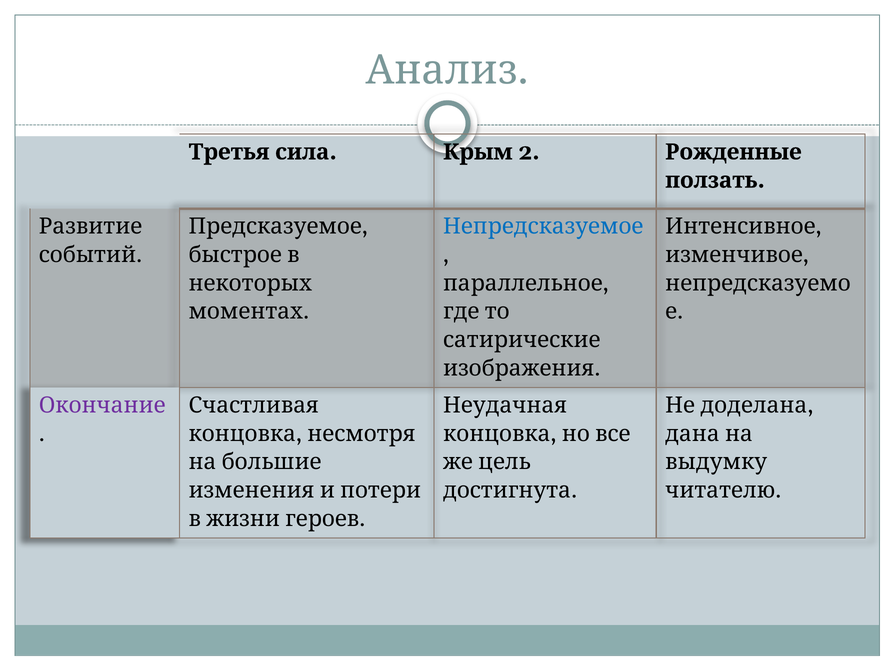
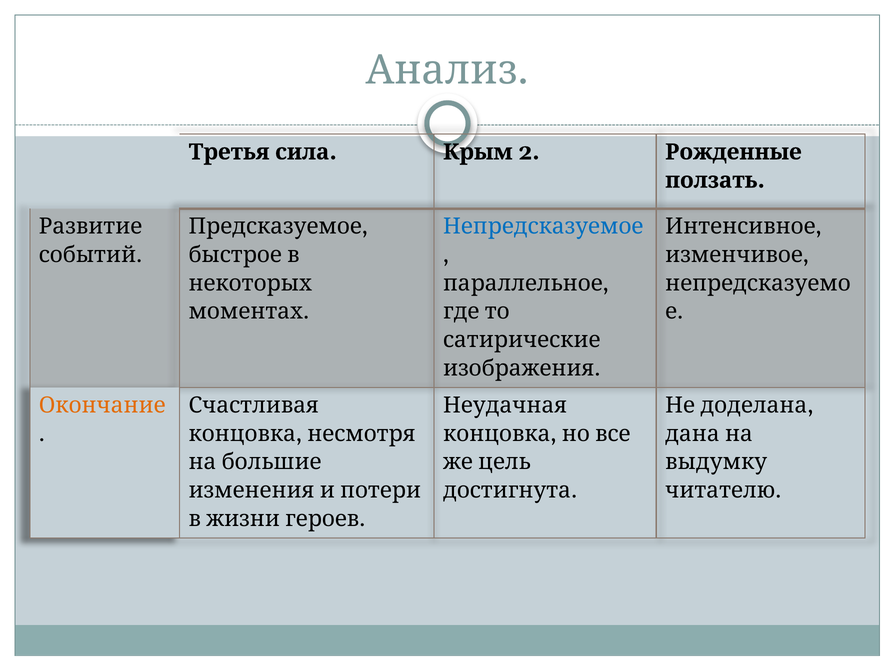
Окончание colour: purple -> orange
